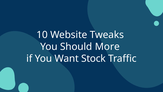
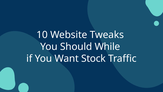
More: More -> While
